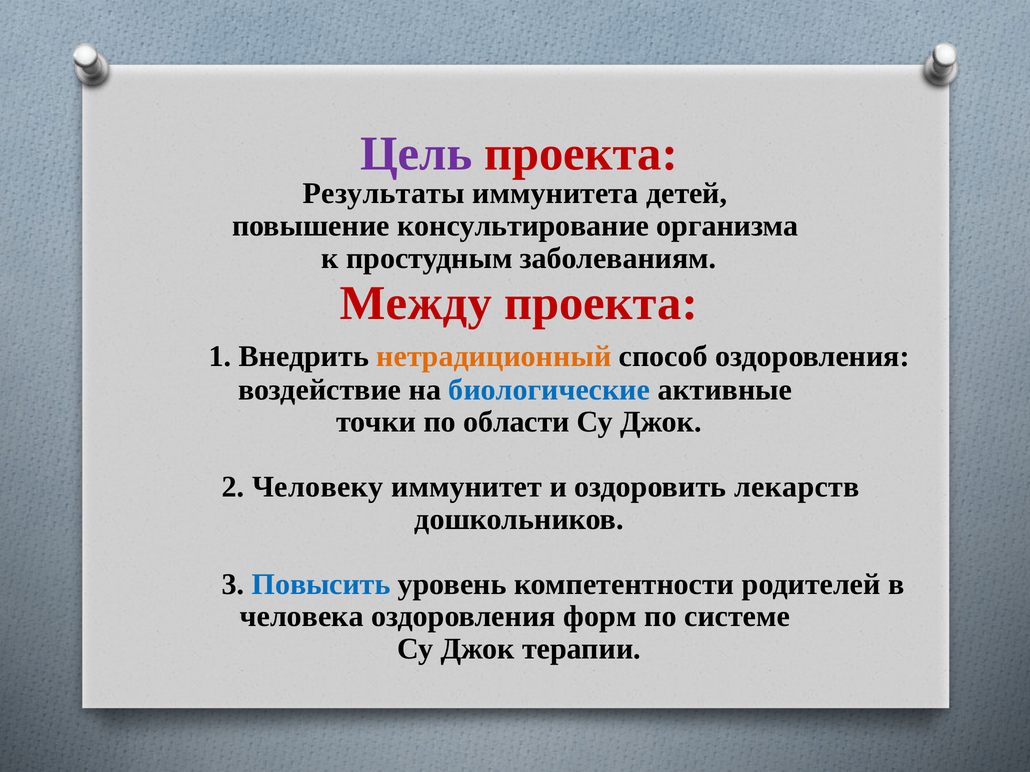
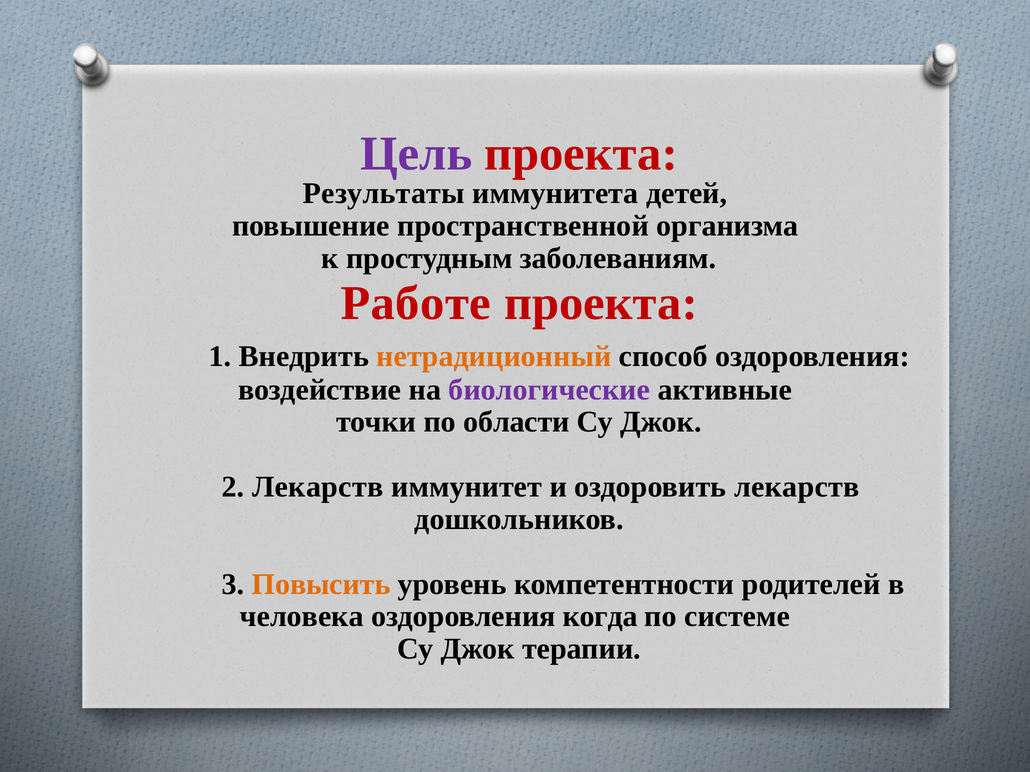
консультирование: консультирование -> пространственной
Между: Между -> Работе
биологические colour: blue -> purple
2 Человеку: Человеку -> Лекарств
Повысить colour: blue -> orange
форм: форм -> когда
